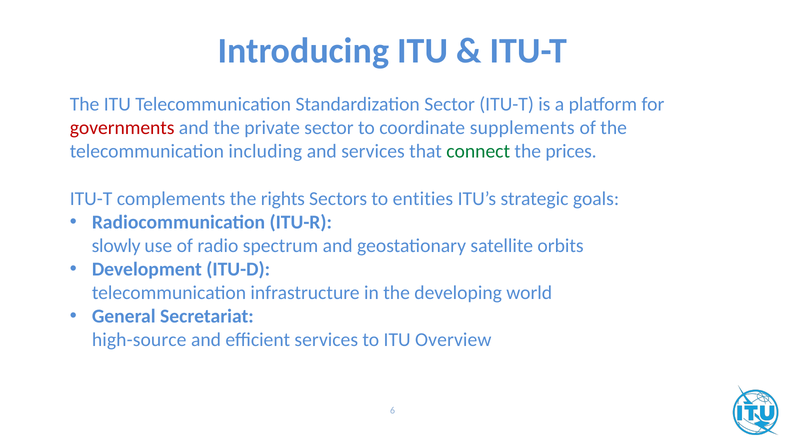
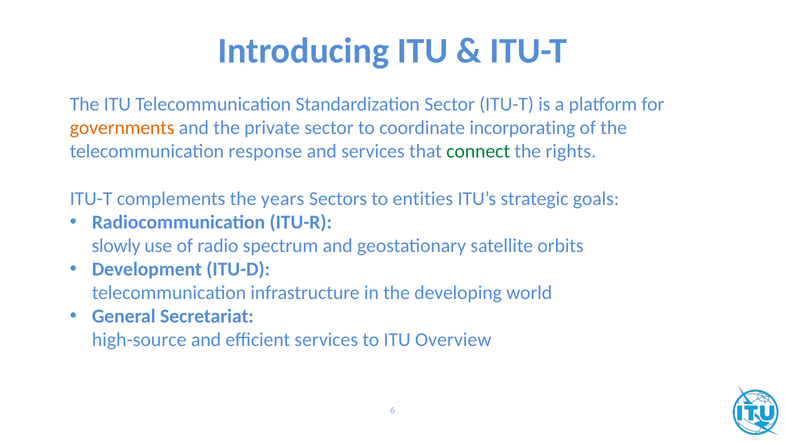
governments colour: red -> orange
supplements: supplements -> incorporating
including: including -> response
prices: prices -> rights
rights: rights -> years
